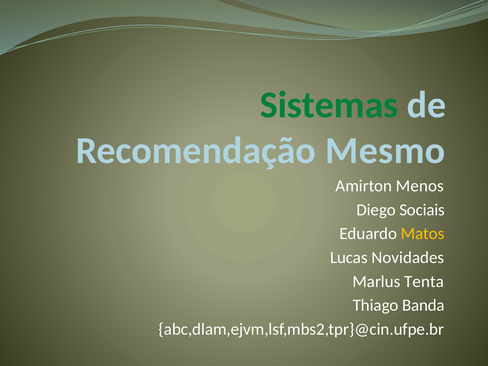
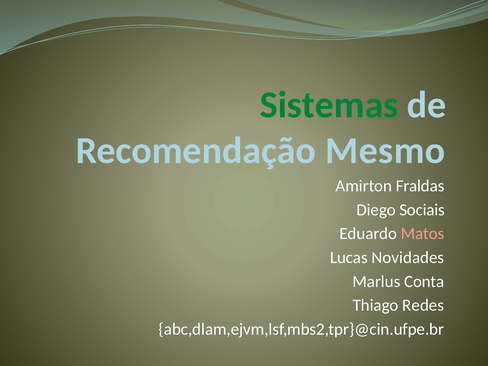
Menos: Menos -> Fraldas
Matos colour: yellow -> pink
Tenta: Tenta -> Conta
Banda: Banda -> Redes
